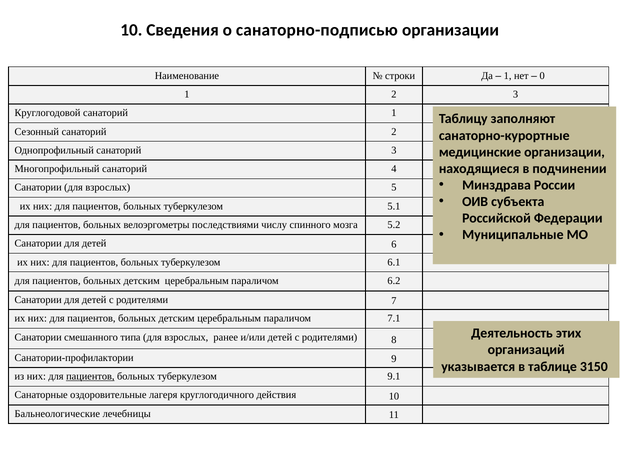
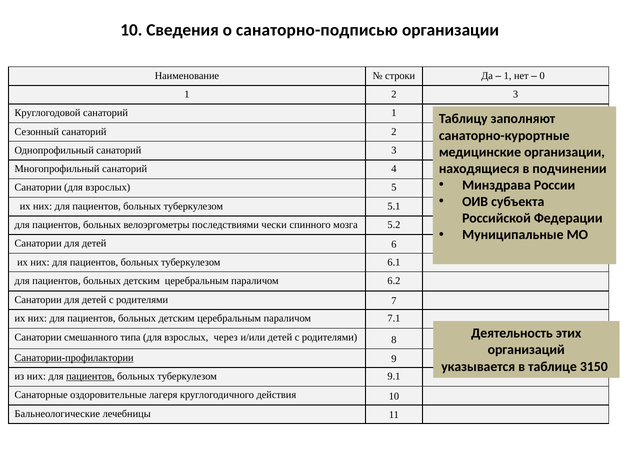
числу: числу -> чески
ранее: ранее -> через
Санатории-профилактории underline: none -> present
